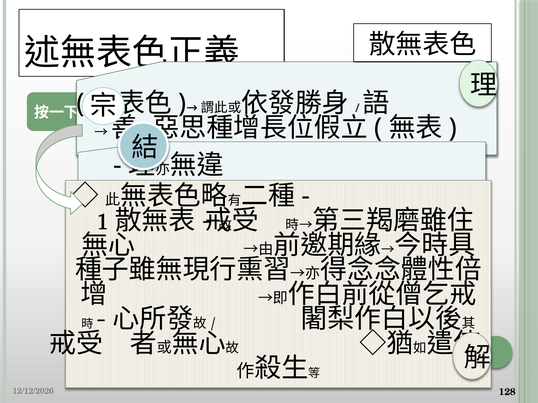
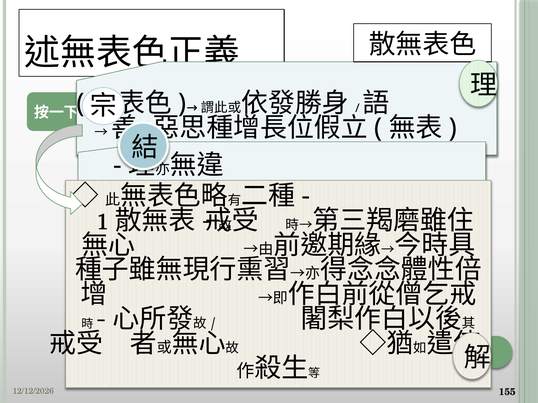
128: 128 -> 155
